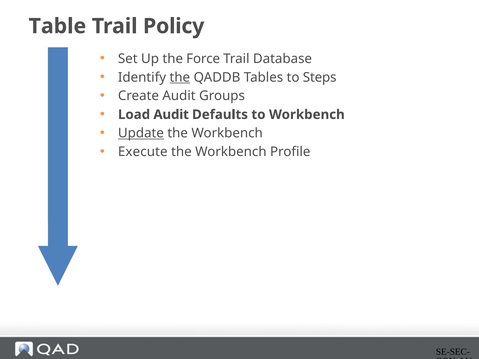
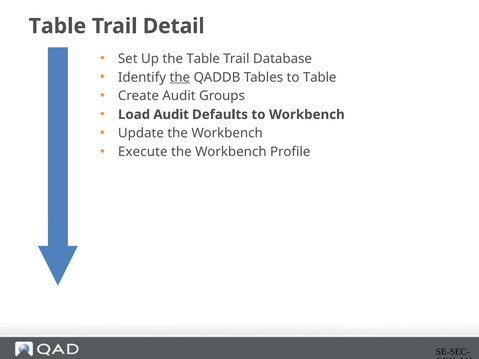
Policy: Policy -> Detail
the Force: Force -> Table
to Steps: Steps -> Table
Update underline: present -> none
